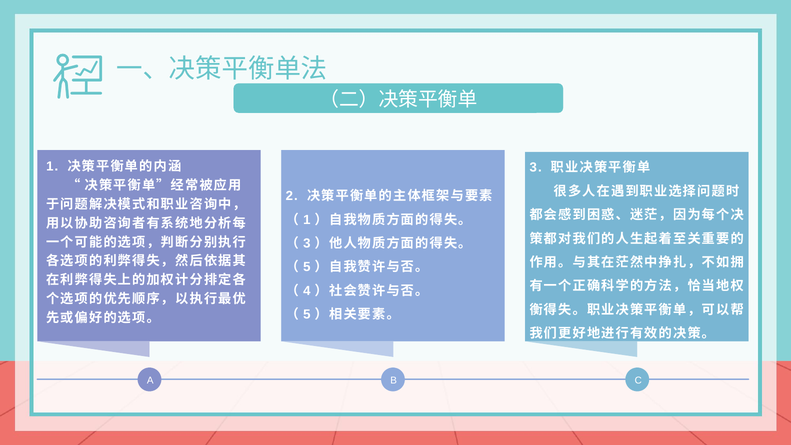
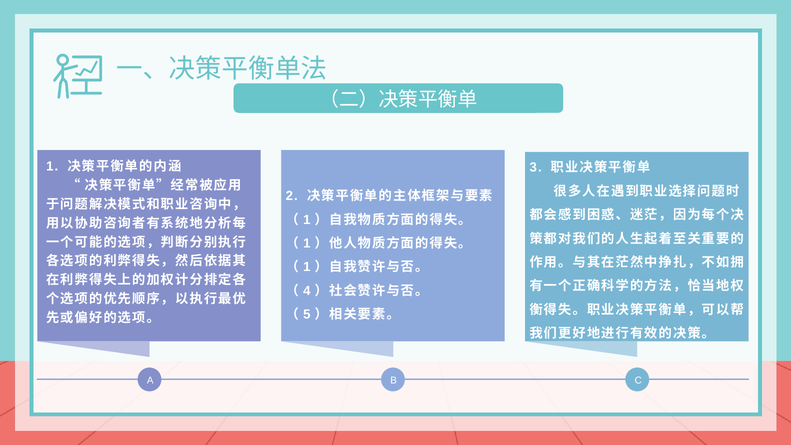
3 at (307, 243): 3 -> 1
5 at (307, 267): 5 -> 1
